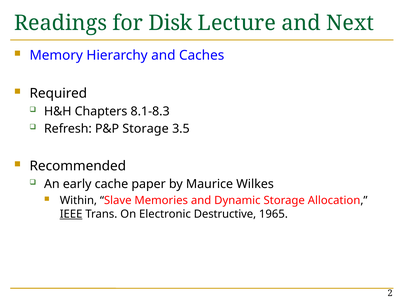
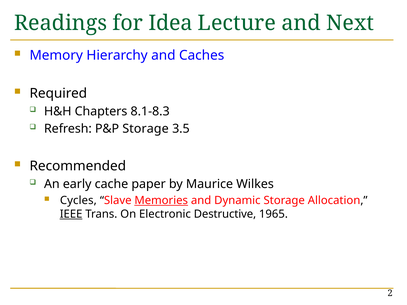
Disk: Disk -> Idea
Within: Within -> Cycles
Memories underline: none -> present
